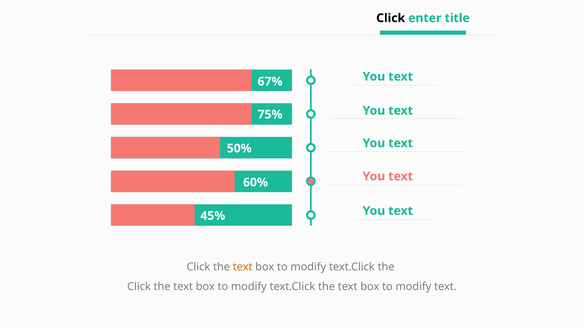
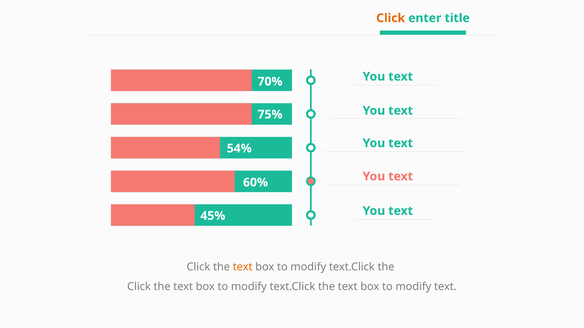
Click at (391, 18) colour: black -> orange
67%: 67% -> 70%
50%: 50% -> 54%
